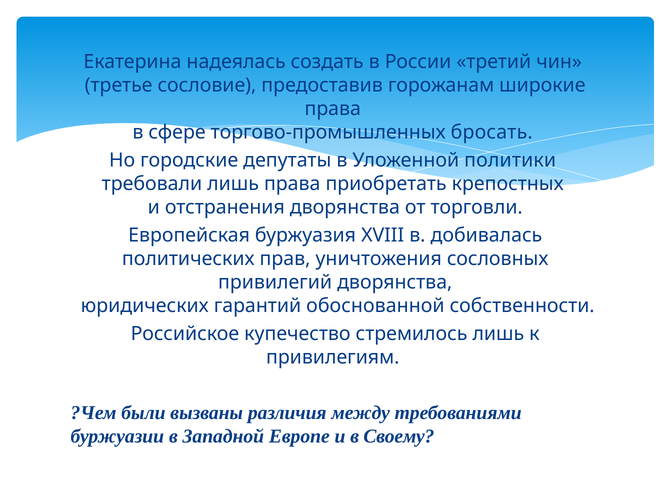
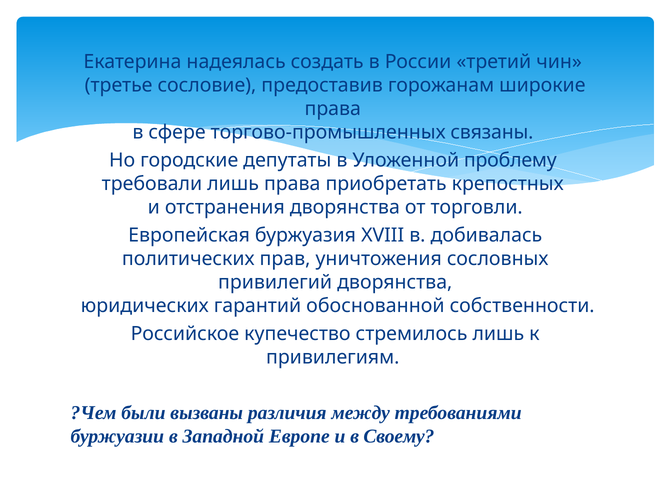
бросать: бросать -> связаны
политики: политики -> проблему
